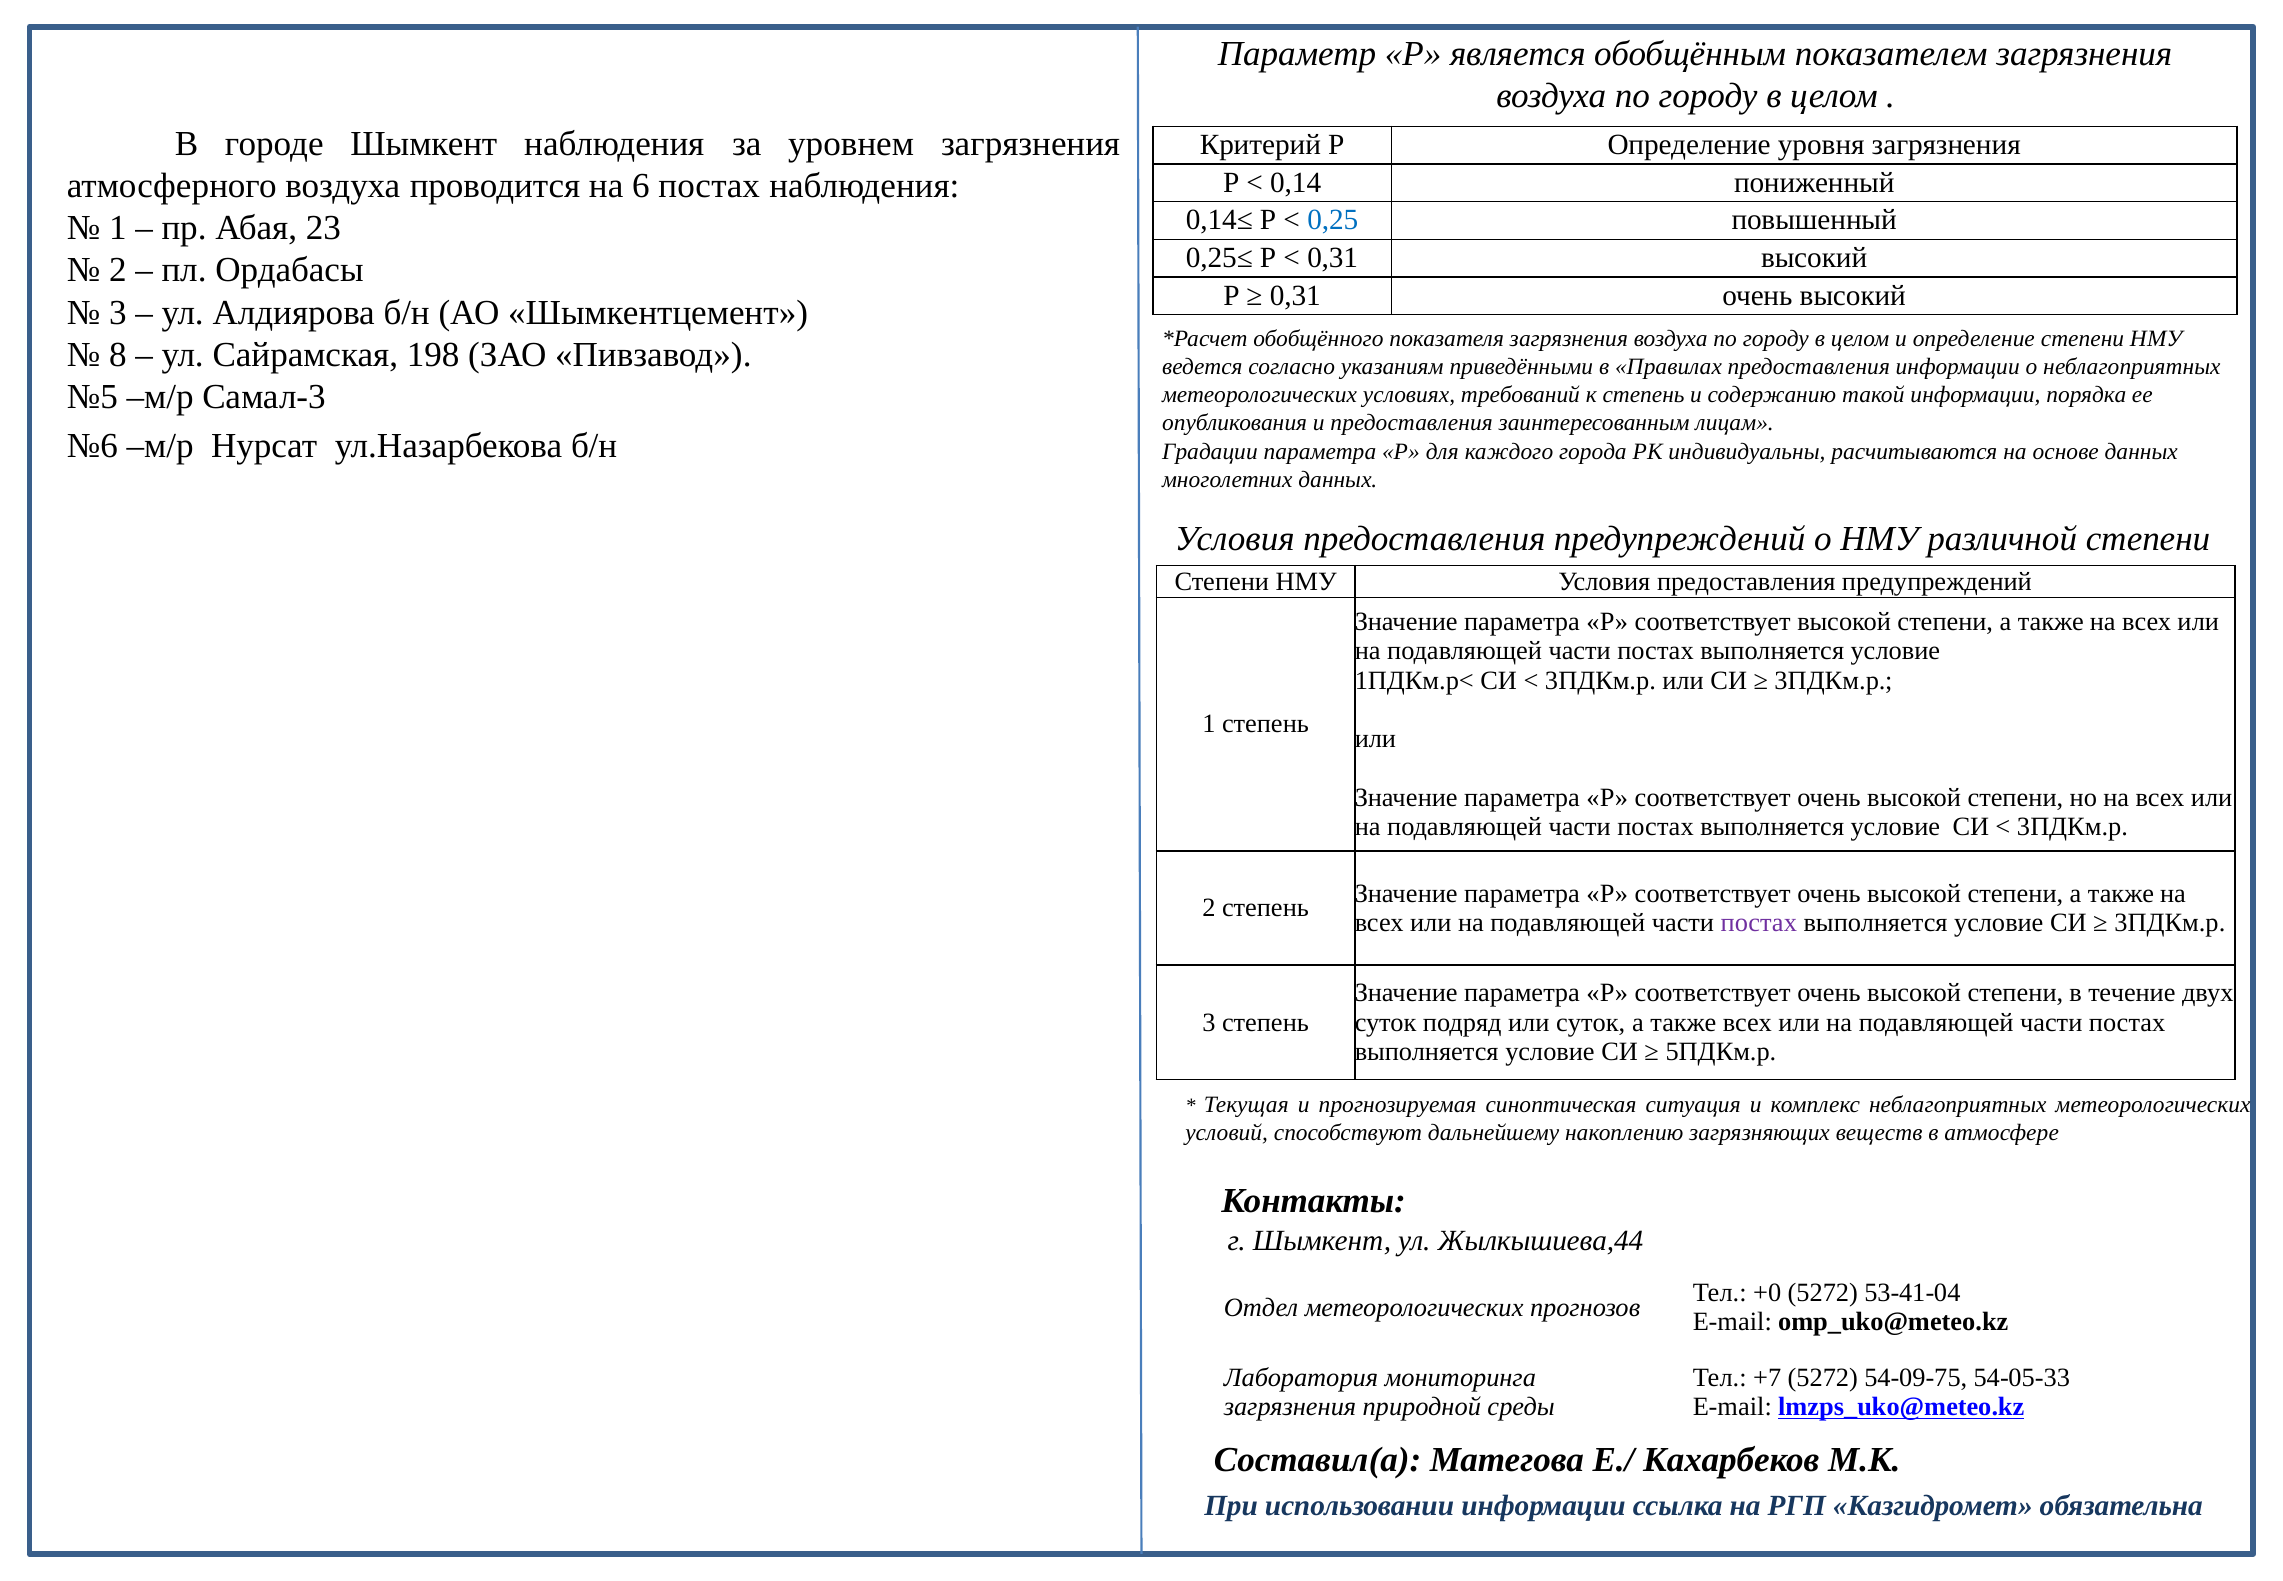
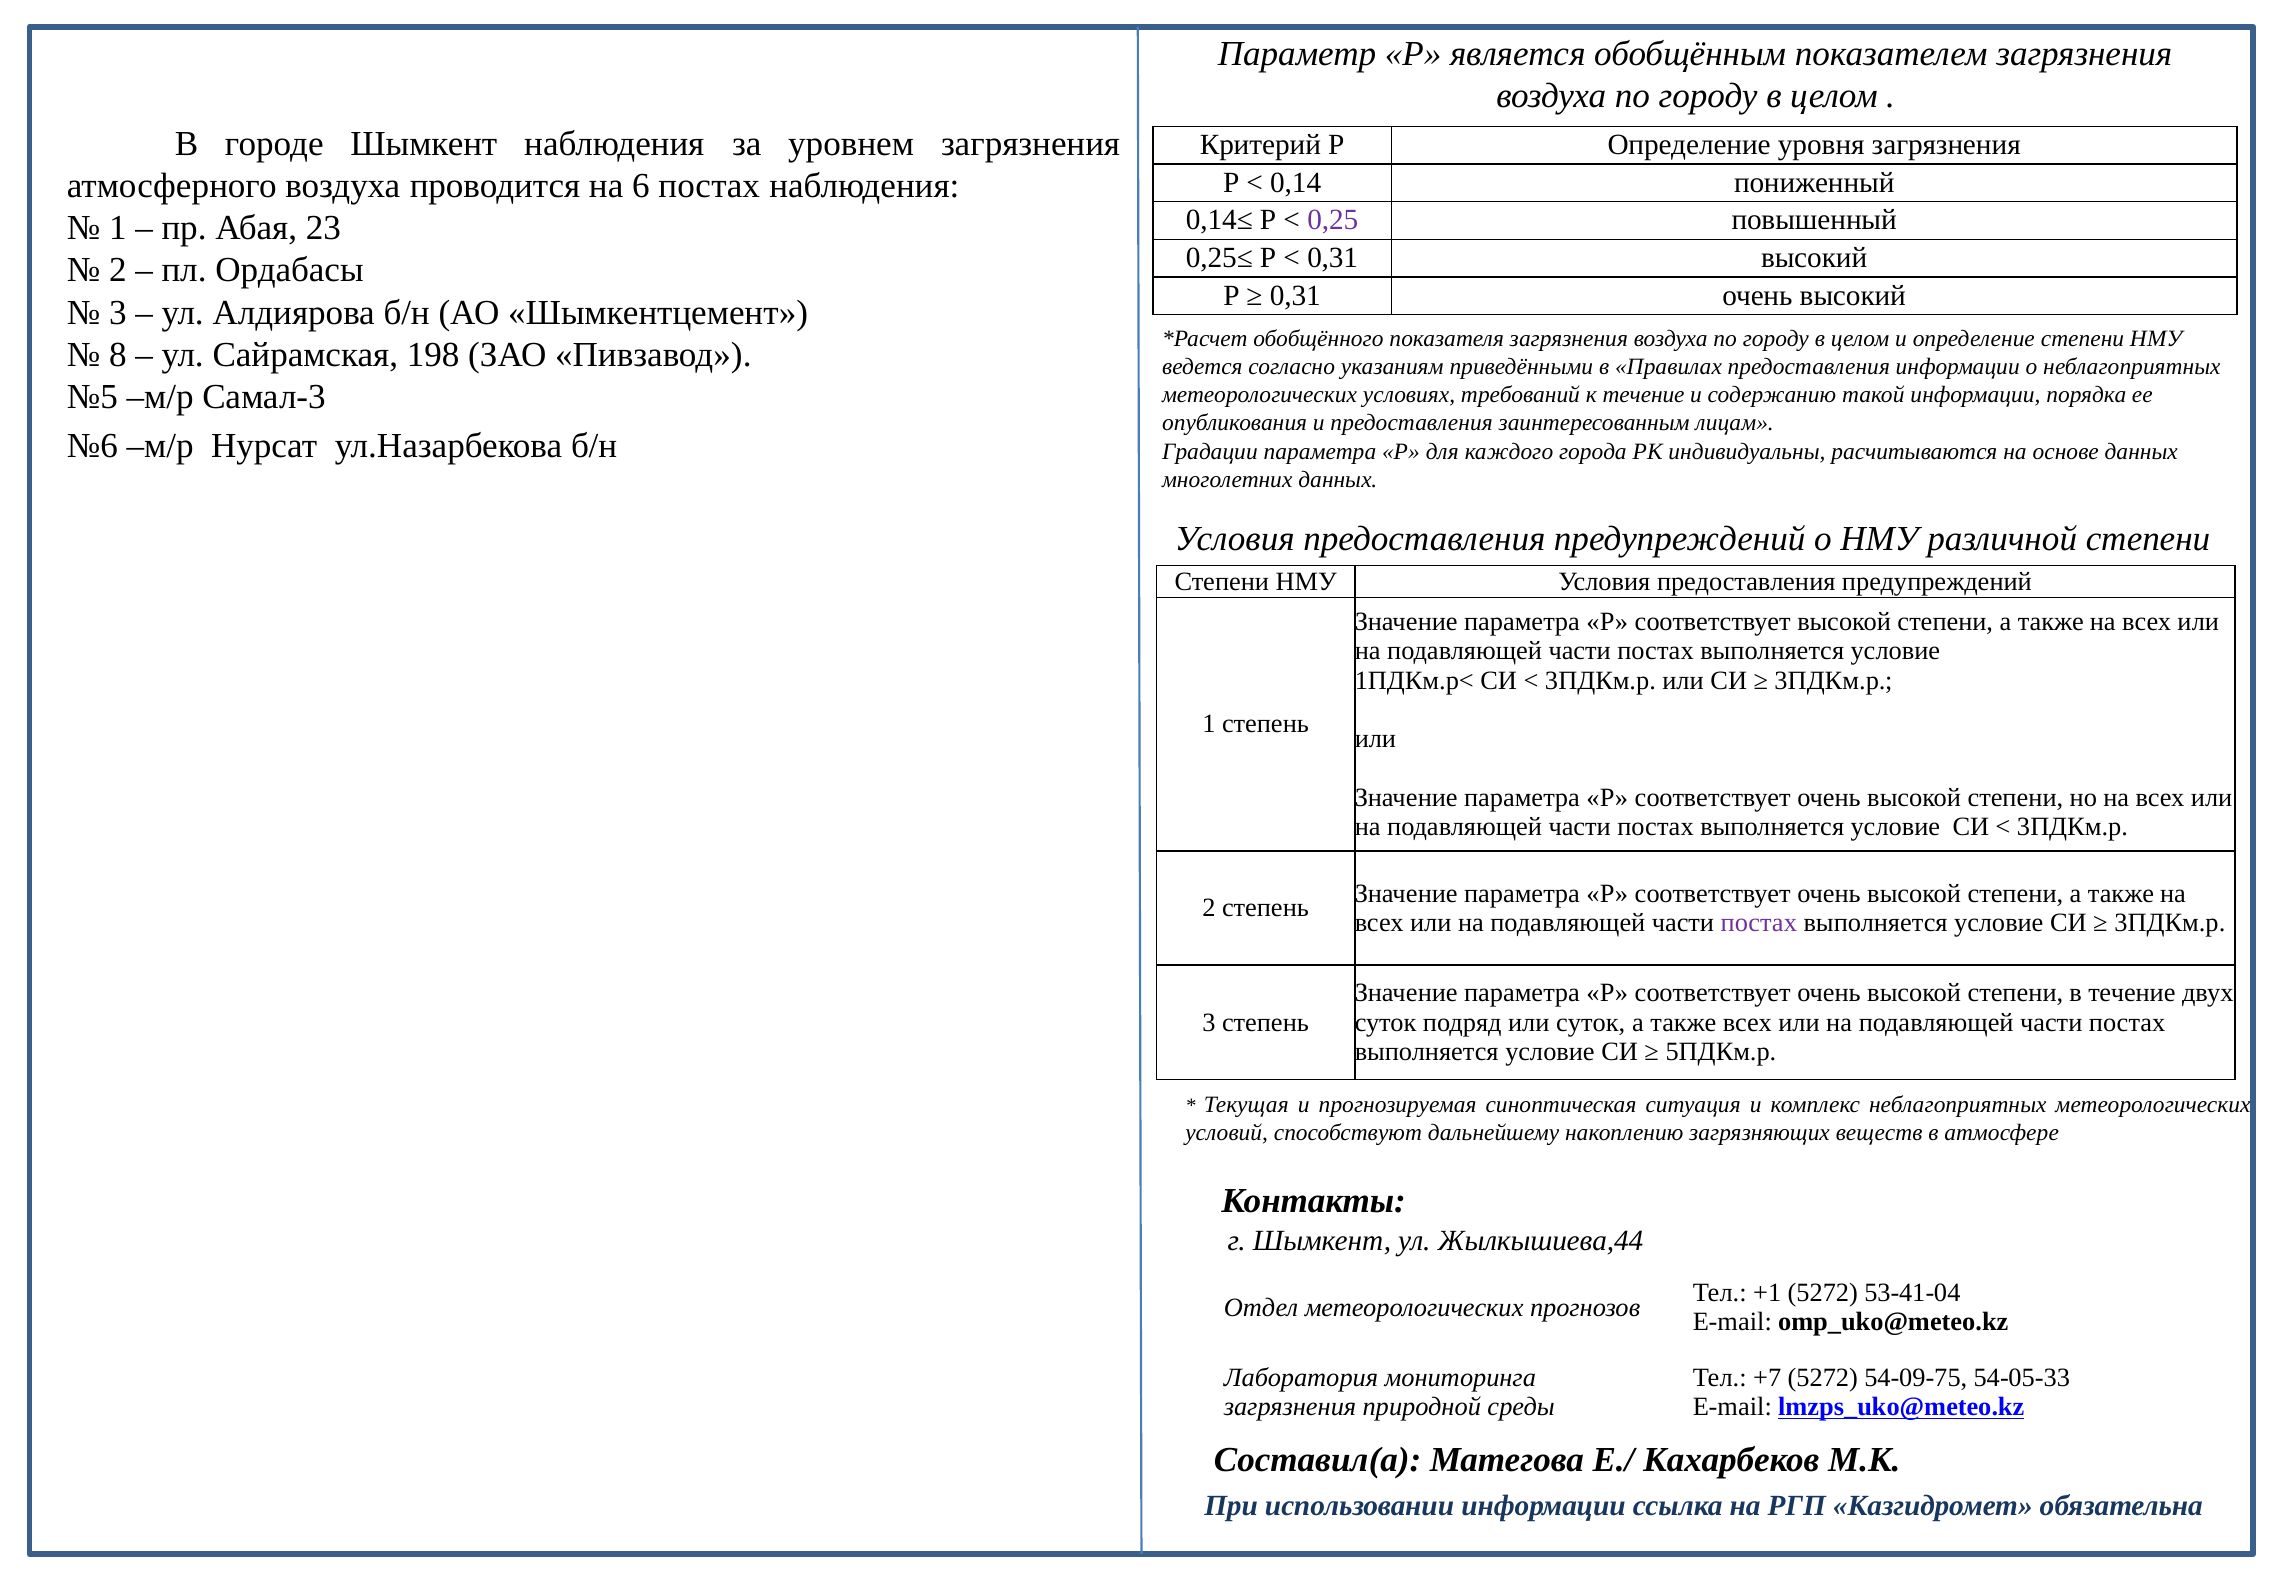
0,25 colour: blue -> purple
к степень: степень -> течение
+0: +0 -> +1
